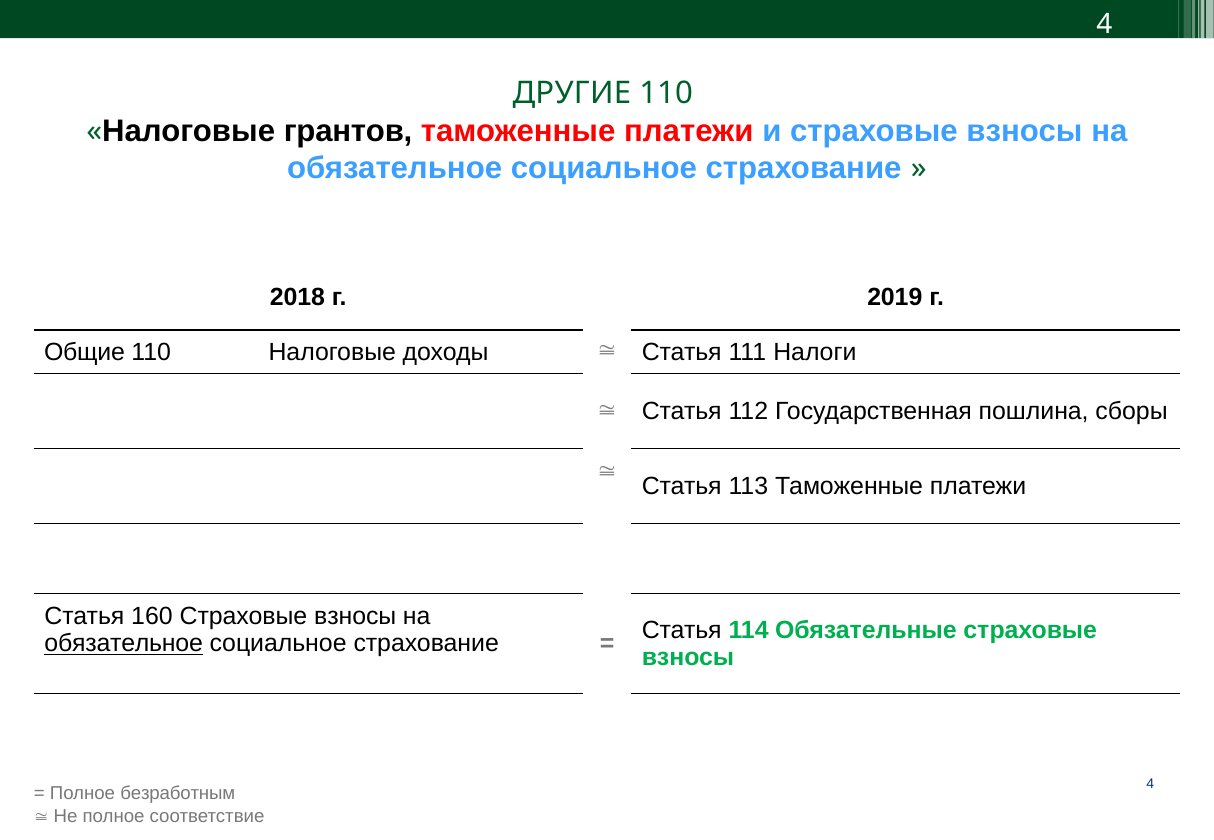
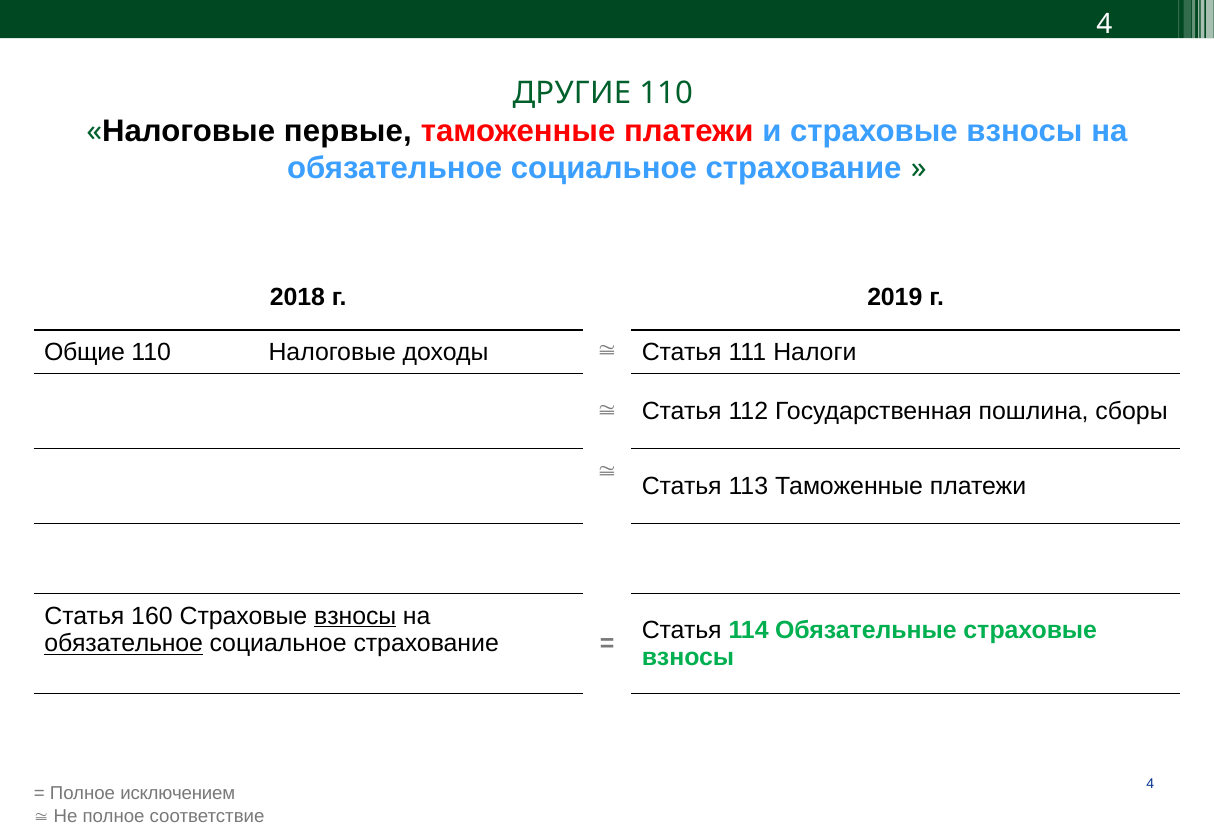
грантов: грантов -> первые
взносы at (355, 616) underline: none -> present
безработным: безработным -> исключением
